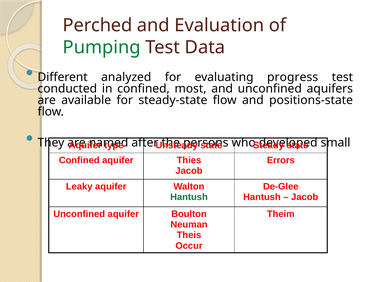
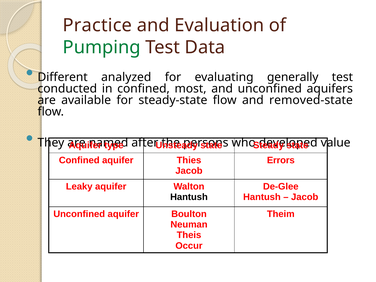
Perched: Perched -> Practice
progress: progress -> generally
positions-state: positions-state -> removed-state
small: small -> value
Hantush at (189, 197) colour: green -> black
